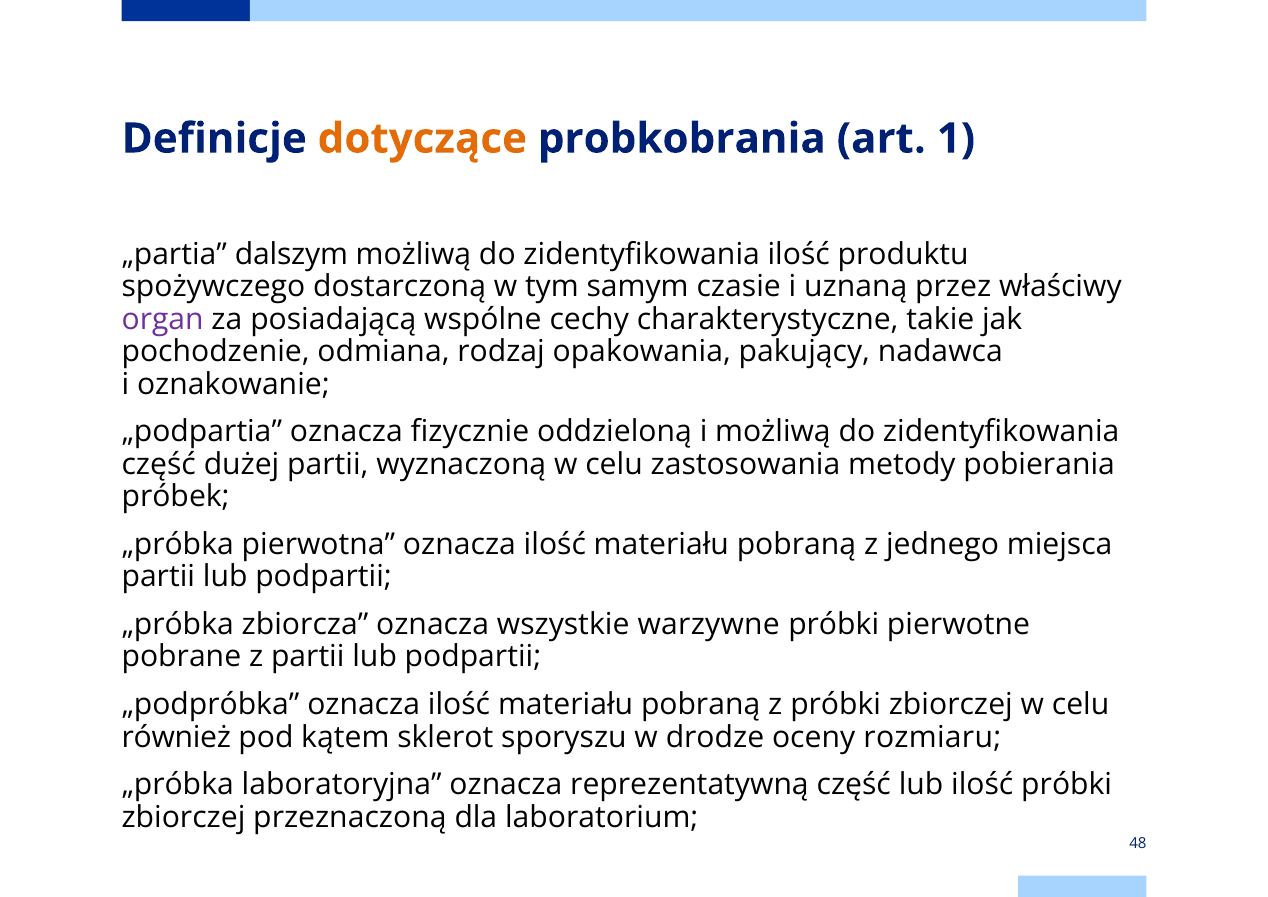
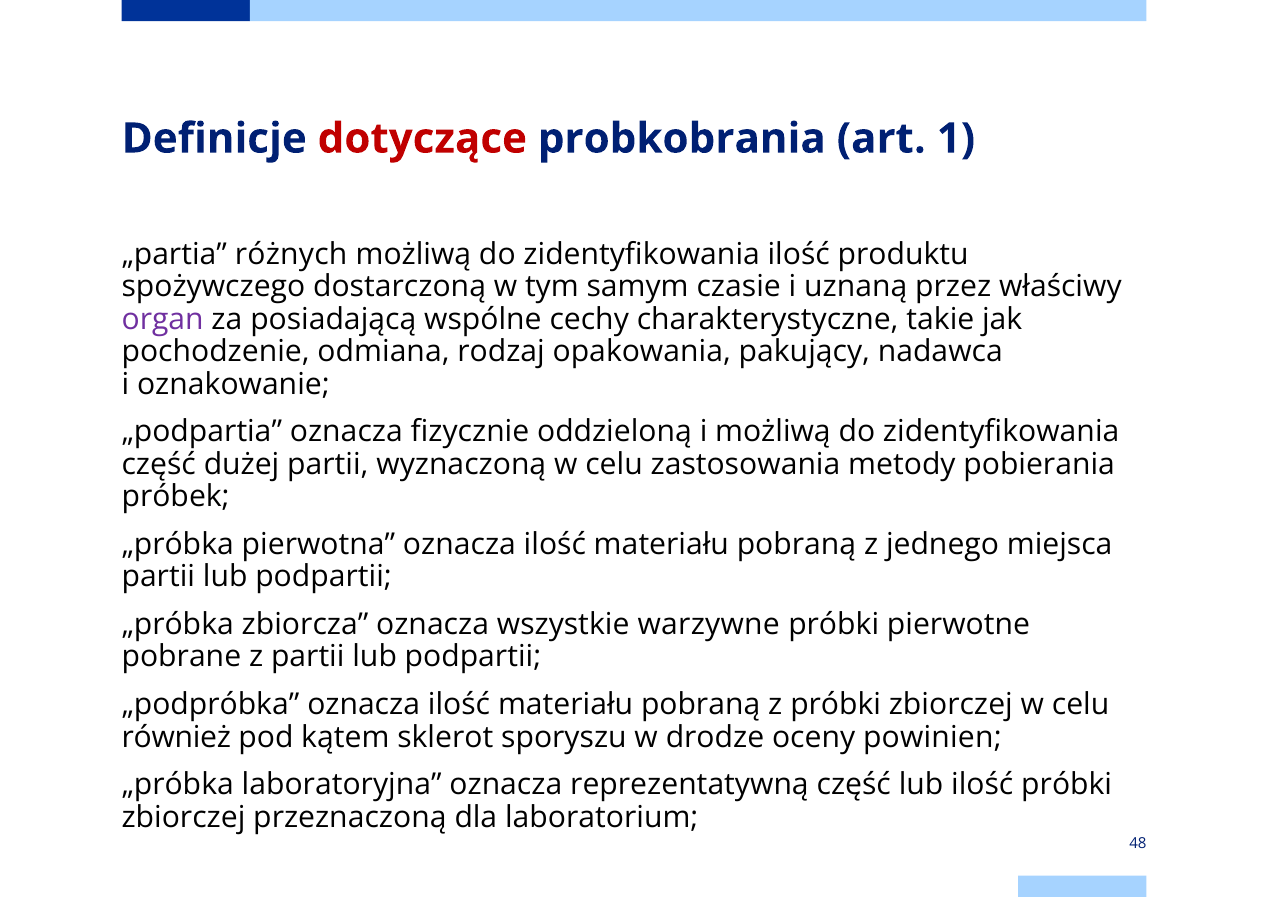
dotyczące colour: orange -> red
dalszym: dalszym -> różnych
rozmiaru: rozmiaru -> powinien
